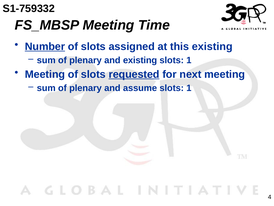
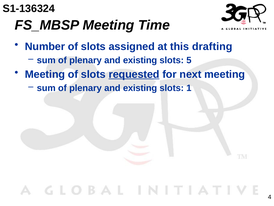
S1-759332: S1-759332 -> S1-136324
Number underline: present -> none
this existing: existing -> drafting
1 at (189, 60): 1 -> 5
assume at (140, 88): assume -> existing
